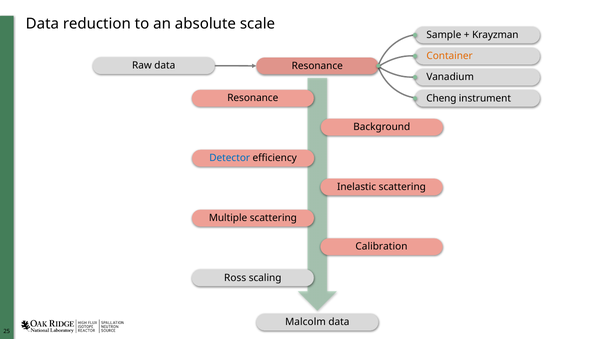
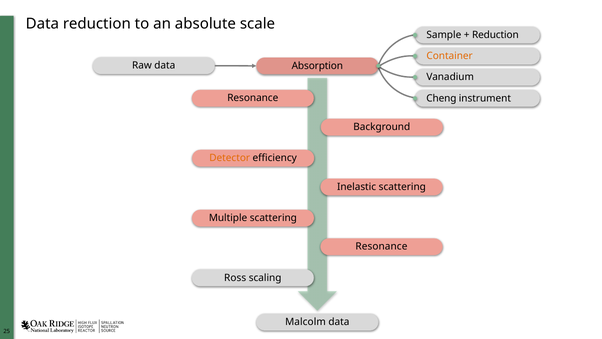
Krayzman at (495, 35): Krayzman -> Reduction
Resonance at (317, 66): Resonance -> Absorption
Detector colour: blue -> orange
Calibration at (381, 246): Calibration -> Resonance
